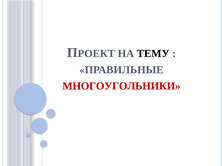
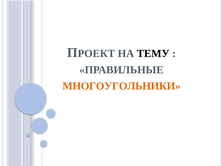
МНОГОУГОЛЬНИКИ colour: red -> orange
